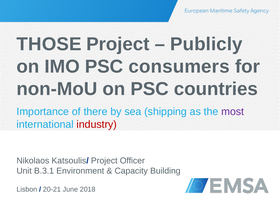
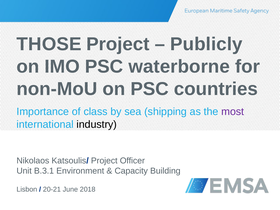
consumers: consumers -> waterborne
there: there -> class
industry colour: red -> black
